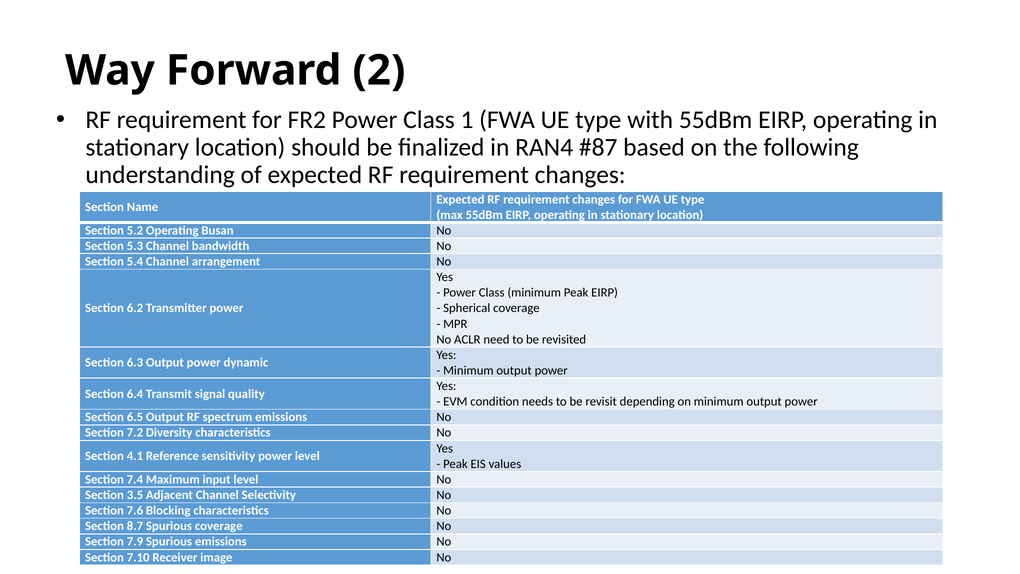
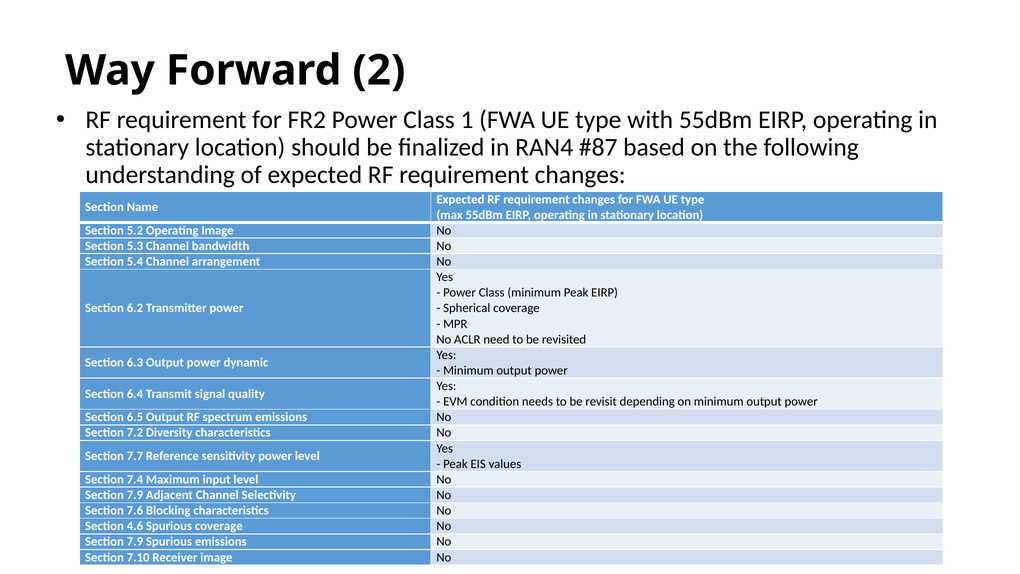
Operating Busan: Busan -> Image
4.1: 4.1 -> 7.7
3.5 at (135, 495): 3.5 -> 7.9
8.7: 8.7 -> 4.6
